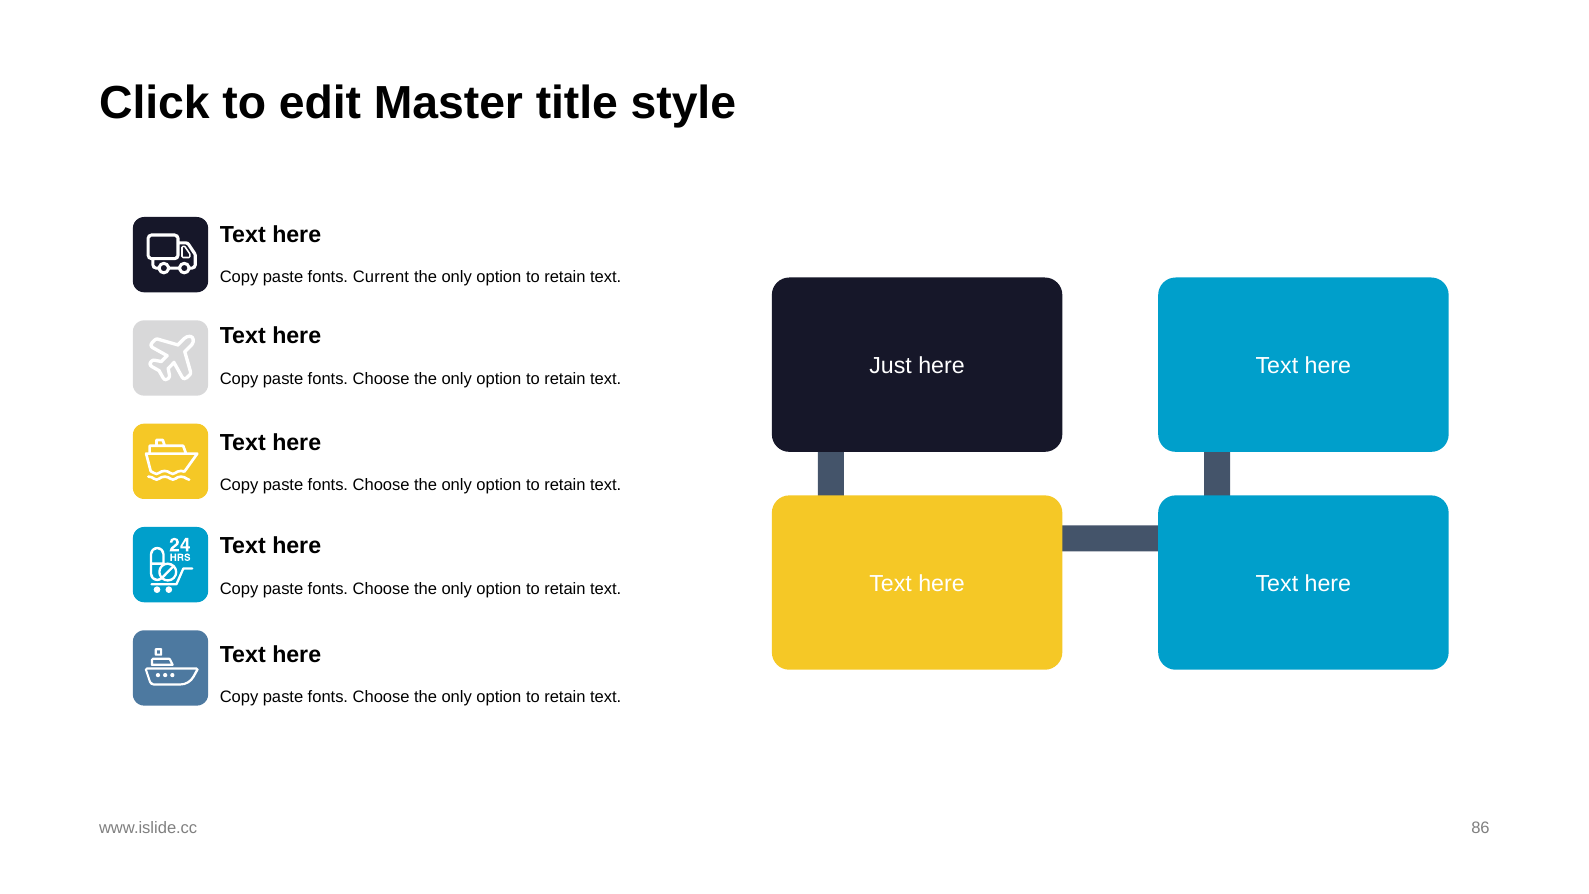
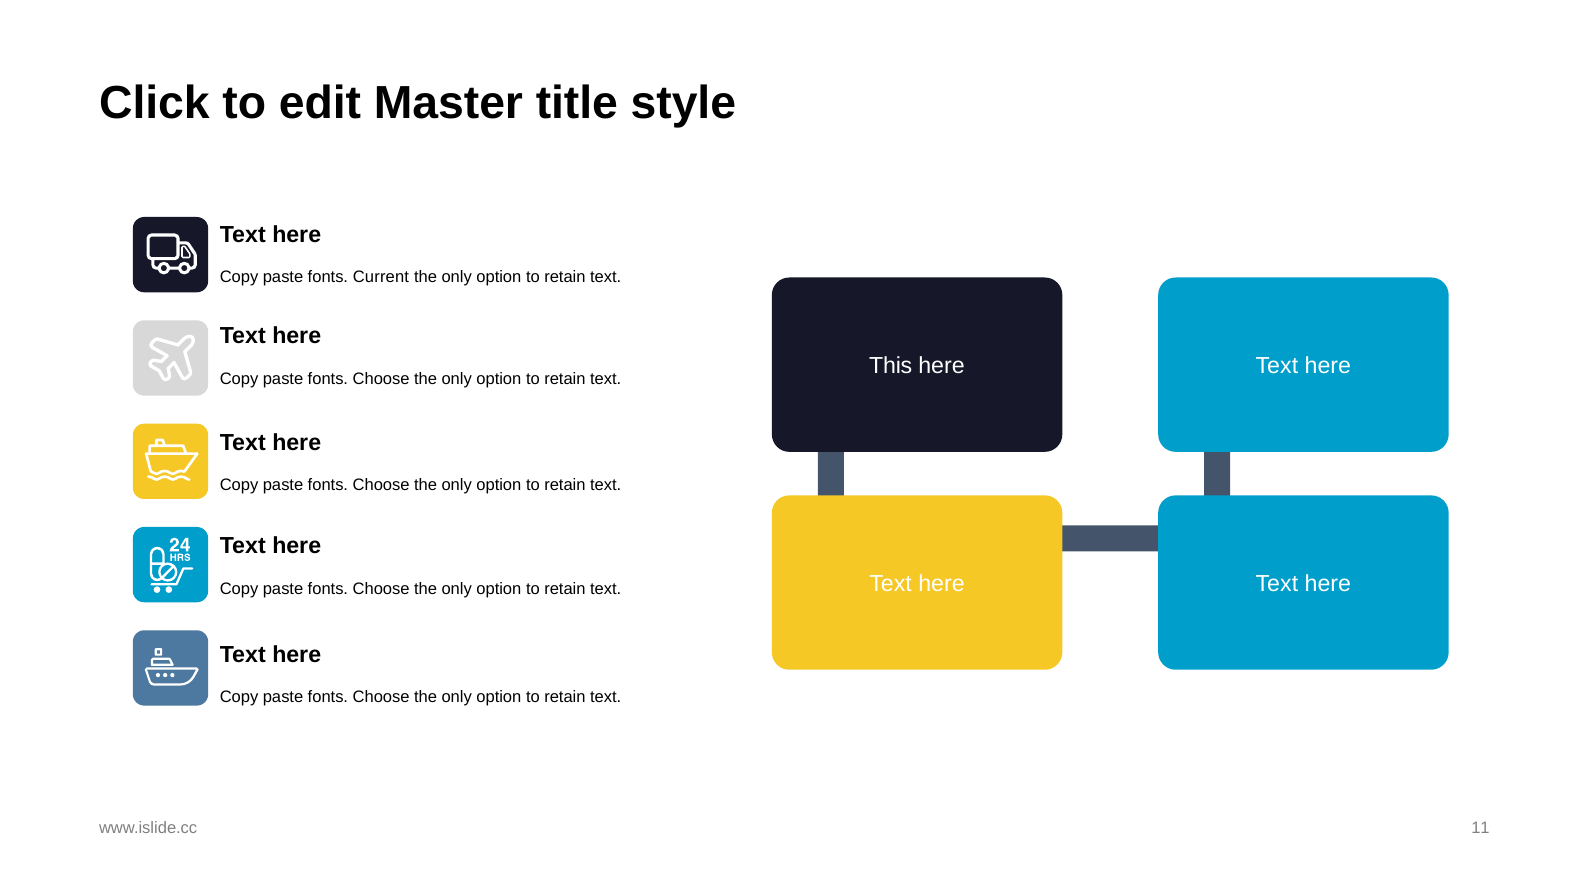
Just: Just -> This
86: 86 -> 11
